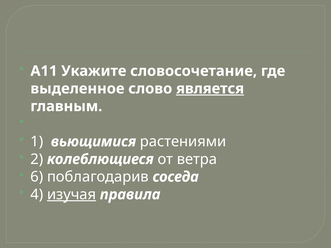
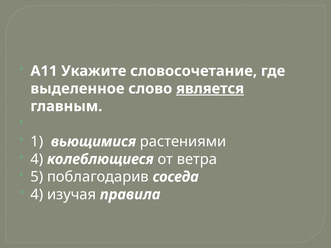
2 at (37, 159): 2 -> 4
6: 6 -> 5
изучая underline: present -> none
